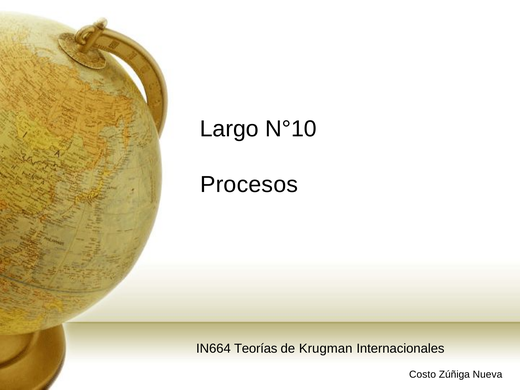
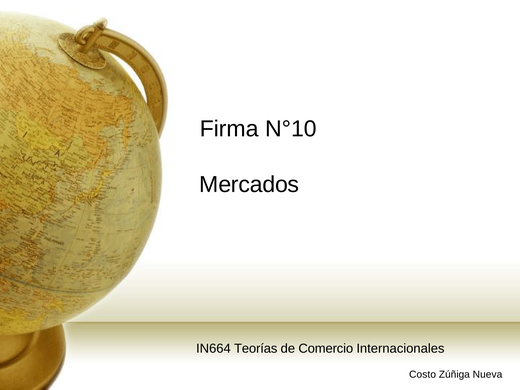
Largo: Largo -> Firma
Procesos: Procesos -> Mercados
Krugman: Krugman -> Comercio
